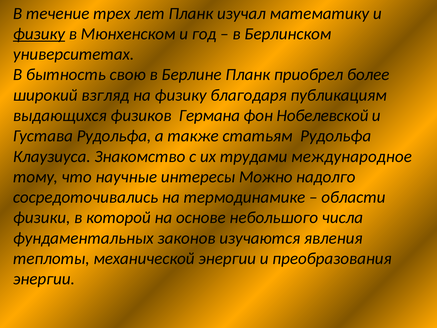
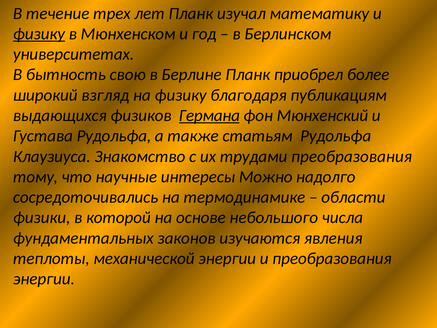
Германа underline: none -> present
Нобелевской: Нобелевской -> Мюнхенский
трудами международное: международное -> преобразования
